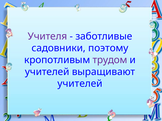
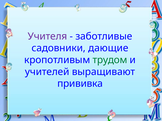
поэтому: поэтому -> дающие
трудом colour: purple -> green
учителей at (80, 84): учителей -> прививка
